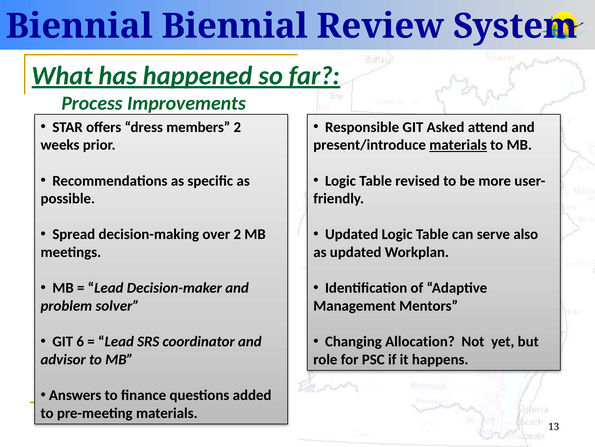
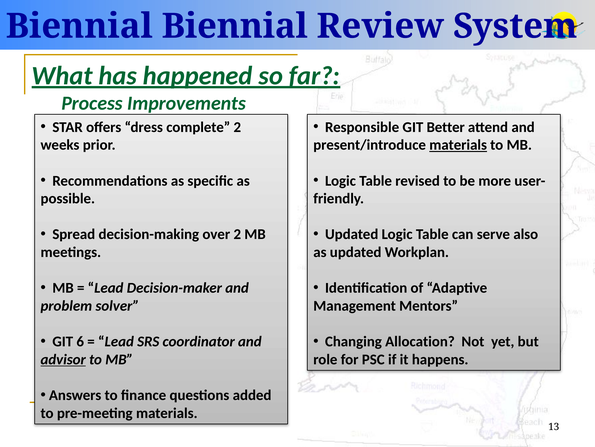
members: members -> complete
Asked: Asked -> Better
advisor underline: none -> present
